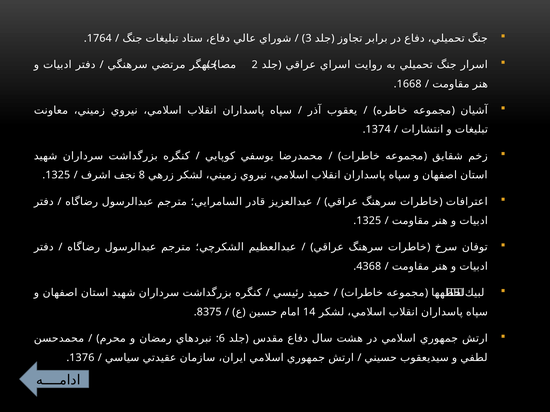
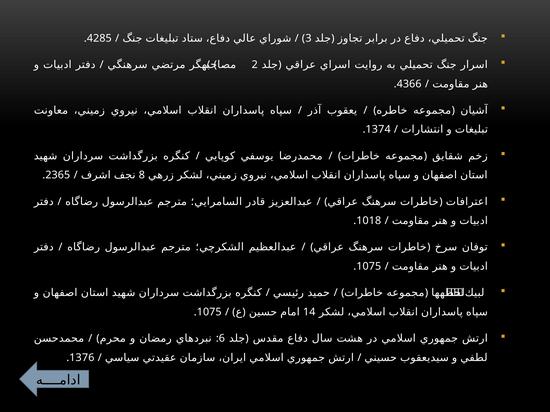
1764: 1764 -> 4285
1668: 1668 -> 4366
1325 at (58, 175): 1325 -> 2365
1325 at (369, 221): 1325 -> 1018
4368 at (369, 267): 4368 -> 1075
8375 at (209, 312): 8375 -> 1075
